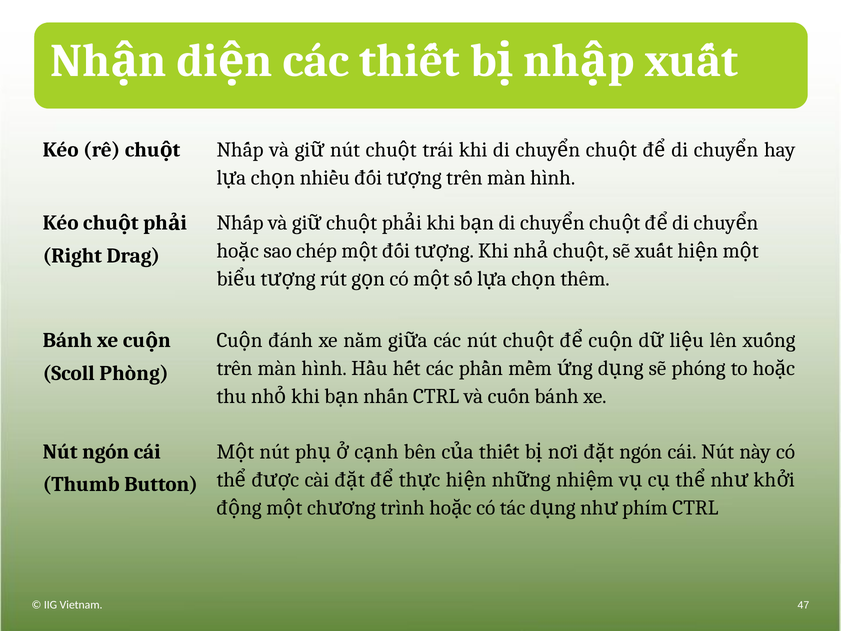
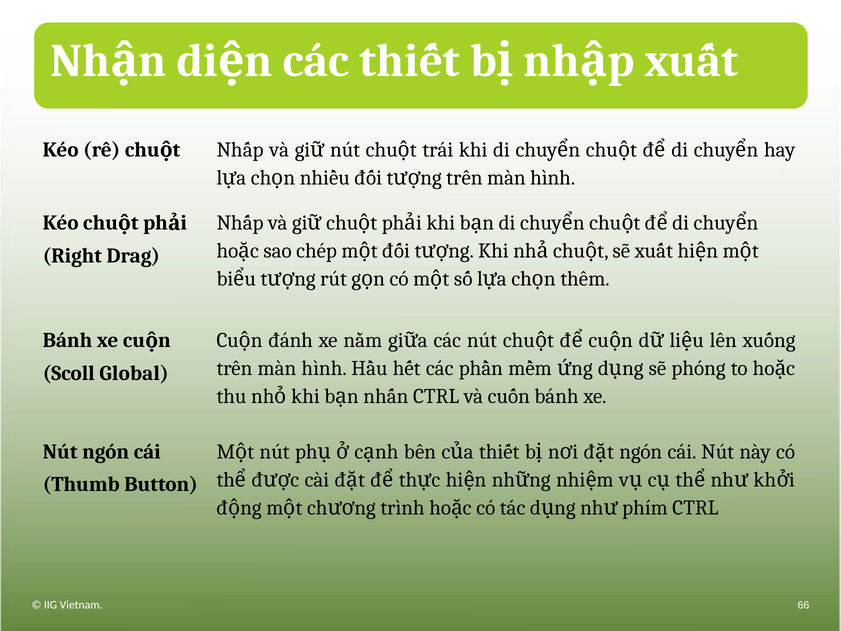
Phòng: Phòng -> Global
47: 47 -> 66
